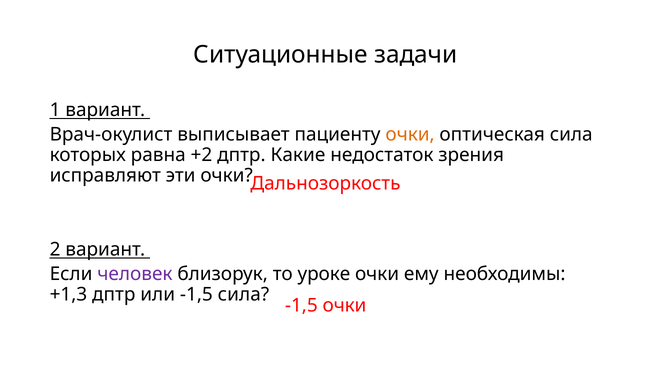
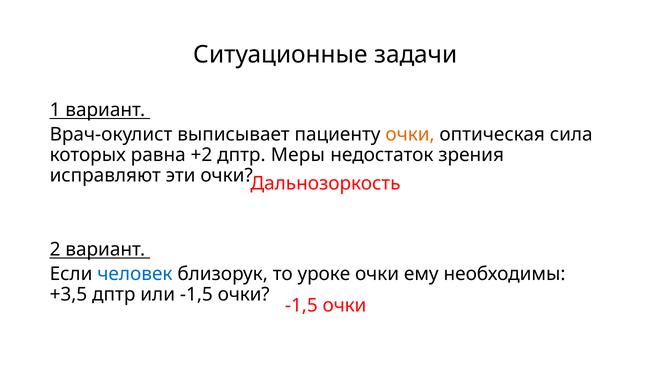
Какие: Какие -> Меры
человек colour: purple -> blue
+1,3: +1,3 -> +3,5
или -1,5 сила: сила -> очки
